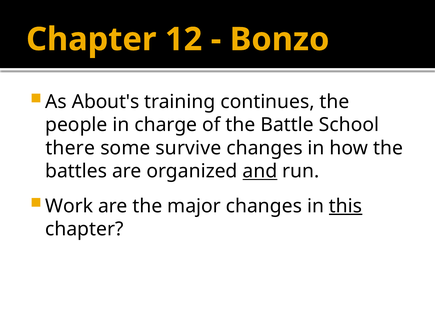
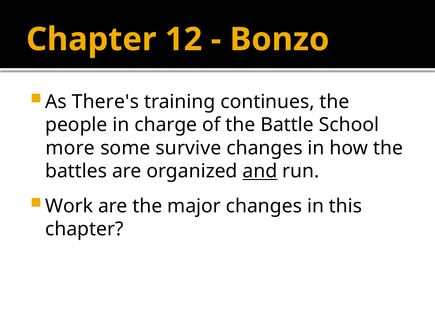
About's: About's -> There's
there: there -> more
this underline: present -> none
